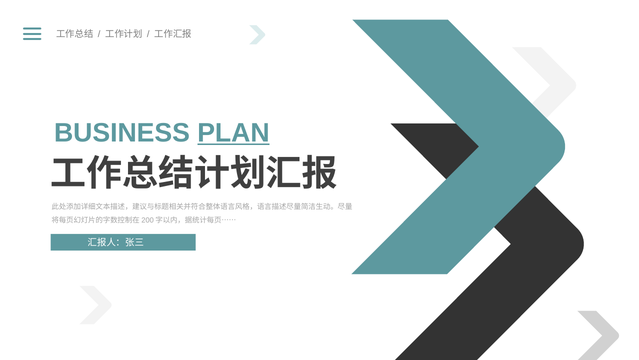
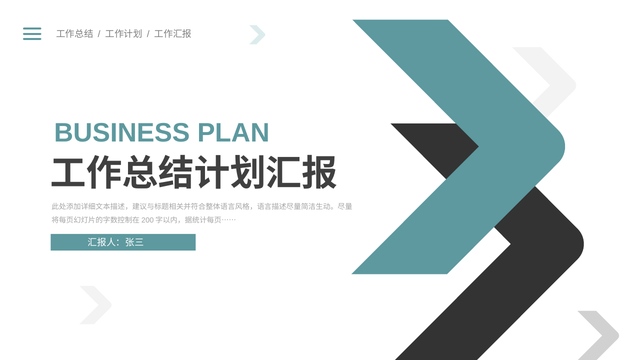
PLAN underline: present -> none
